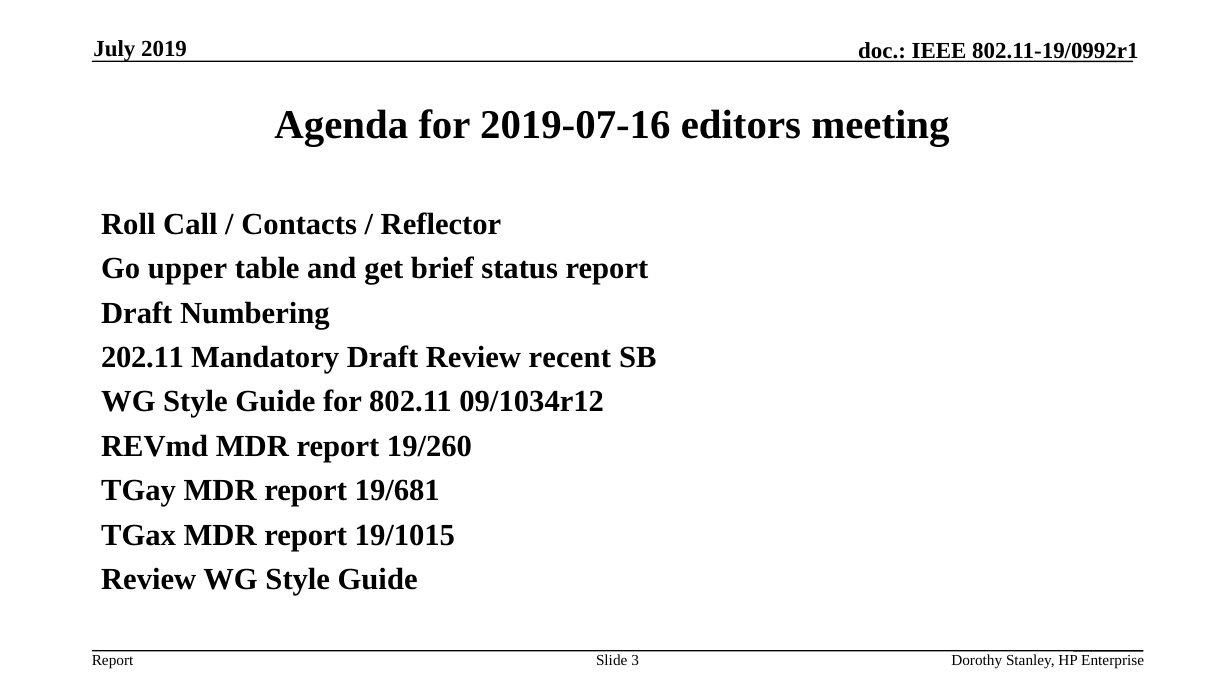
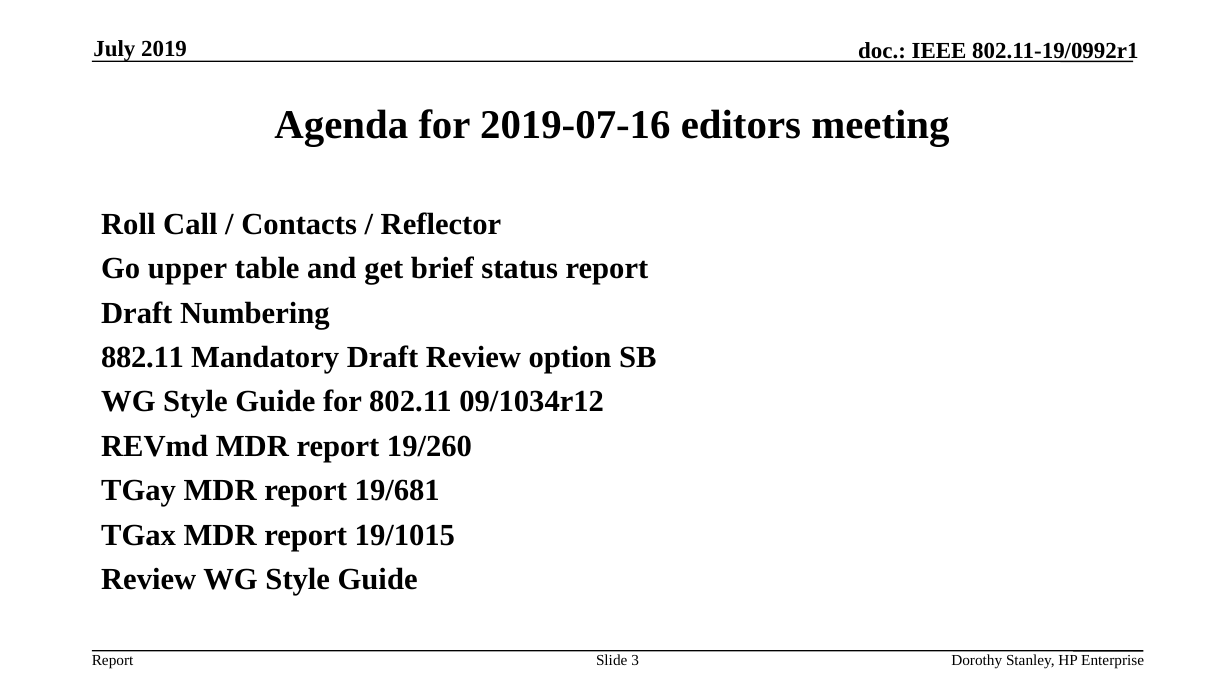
202.11: 202.11 -> 882.11
recent: recent -> option
